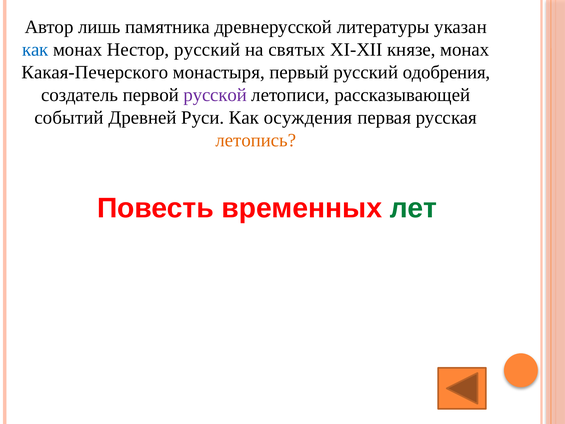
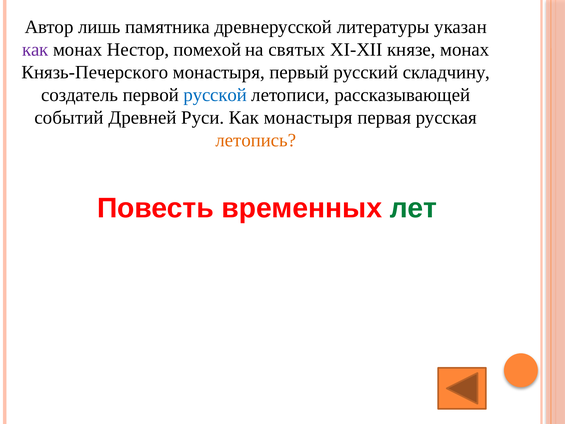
как at (35, 50) colour: blue -> purple
Нестор русский: русский -> помехой
Какая-Печерского: Какая-Печерского -> Князь-Печерского
одобрения: одобрения -> складчину
русской colour: purple -> blue
Как осуждения: осуждения -> монастыря
